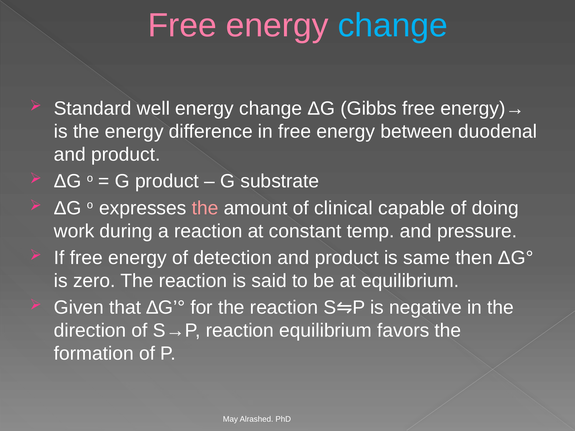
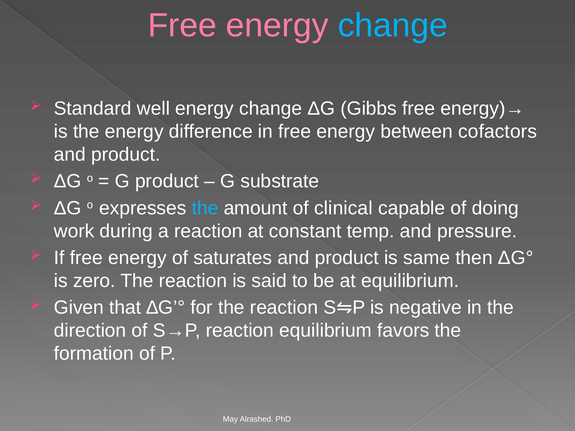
duodenal: duodenal -> cofactors
the at (205, 208) colour: pink -> light blue
detection: detection -> saturates
